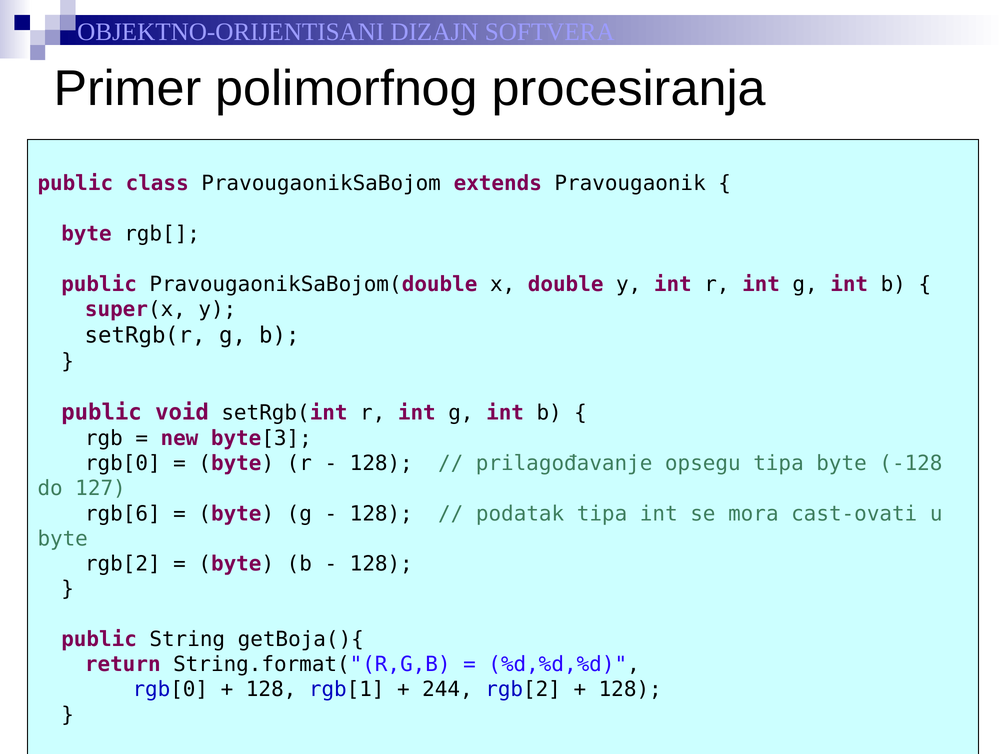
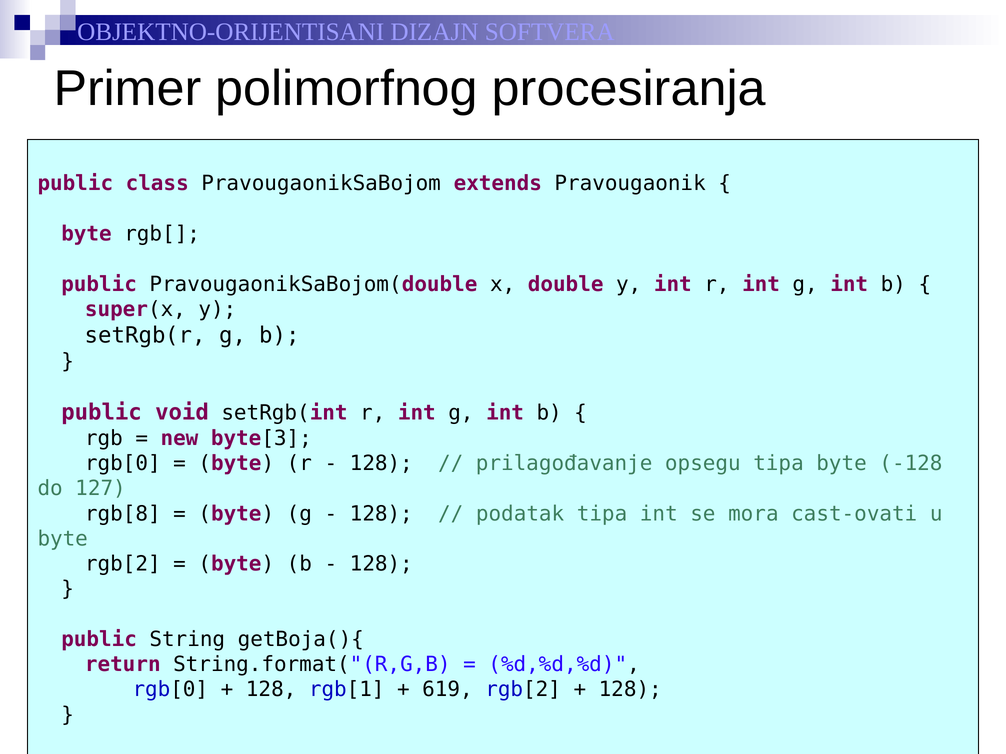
rgb[6: rgb[6 -> rgb[8
244: 244 -> 619
